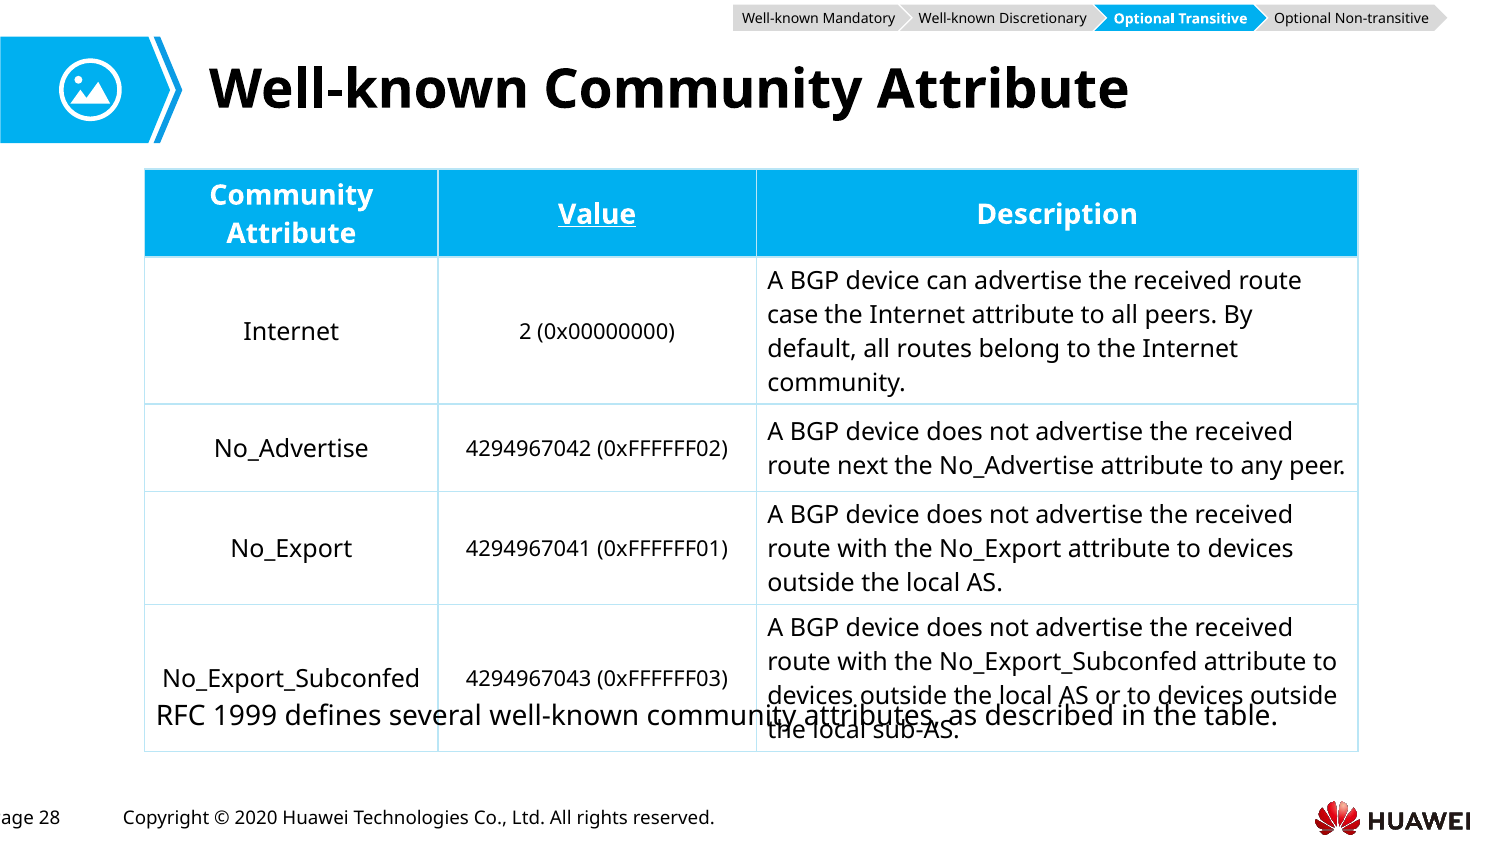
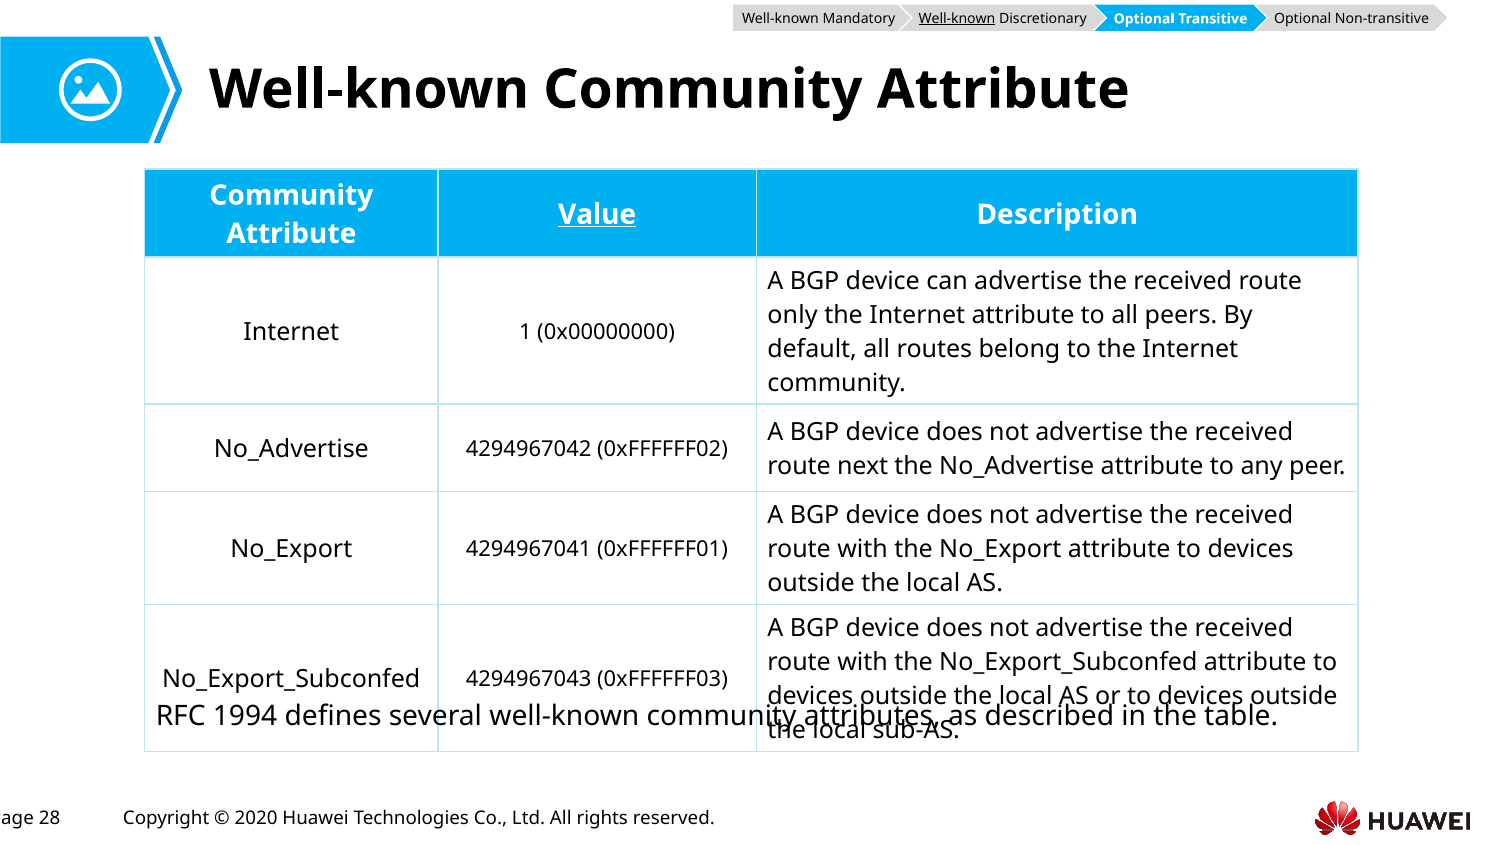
Well-known at (957, 19) underline: none -> present
case: case -> only
2: 2 -> 1
1999: 1999 -> 1994
